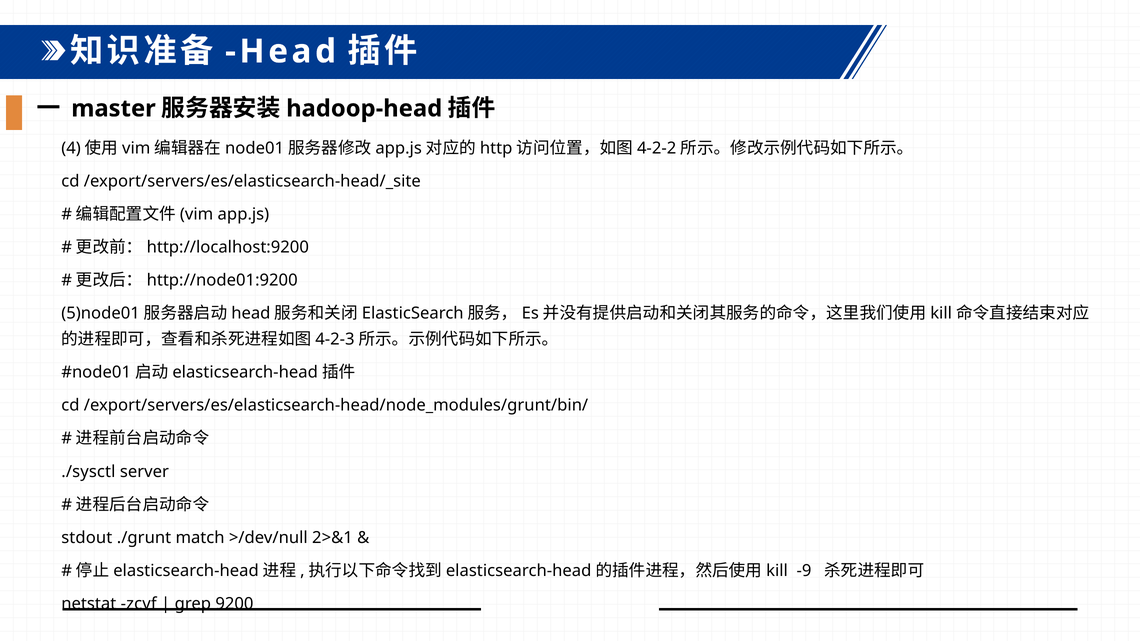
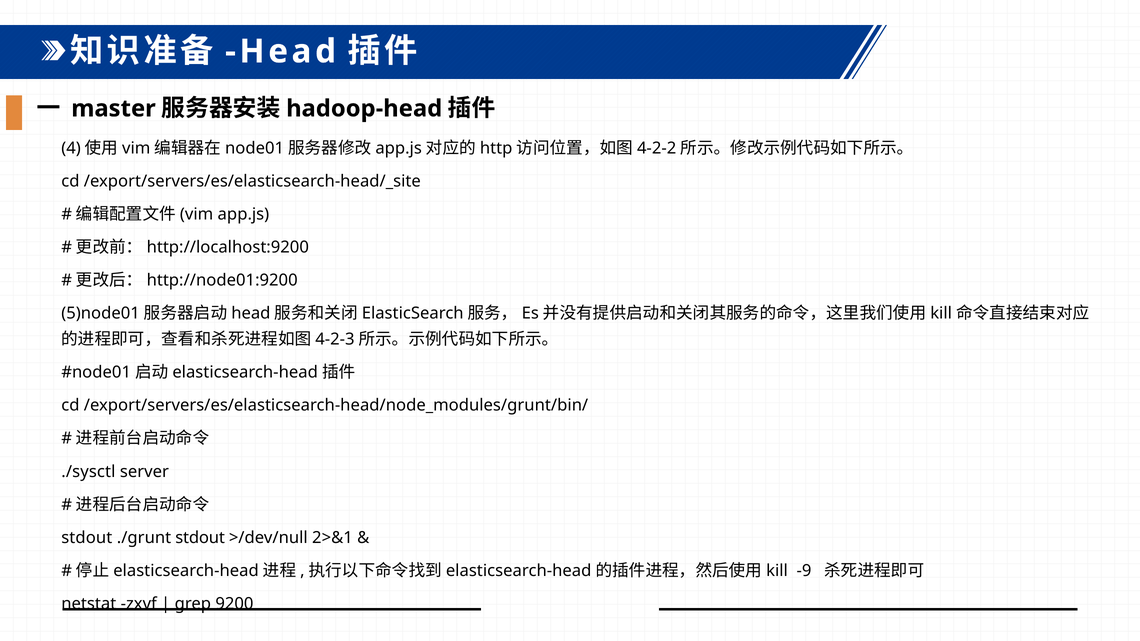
./grunt match: match -> stdout
zcvf: zcvf -> zxvf
